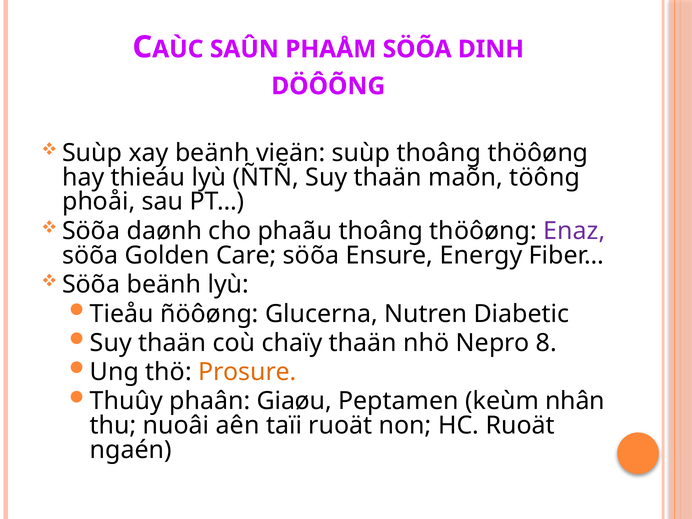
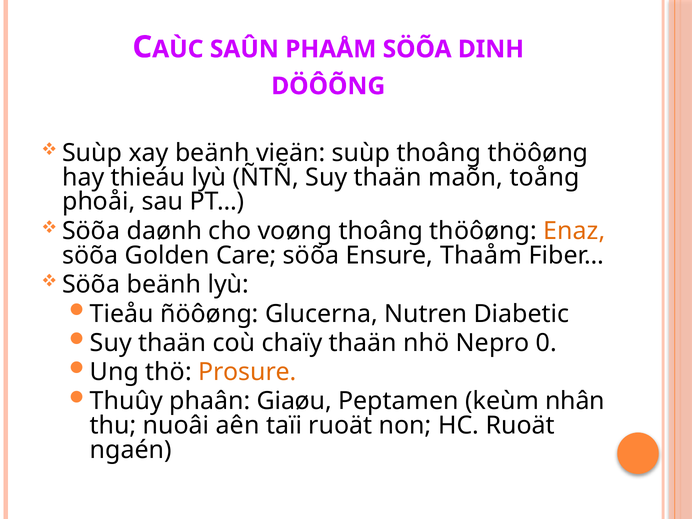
töông: töông -> toång
phaãu: phaãu -> voøng
Enaz colour: purple -> orange
Energy: Energy -> Thaåm
8: 8 -> 0
